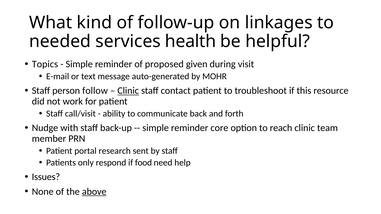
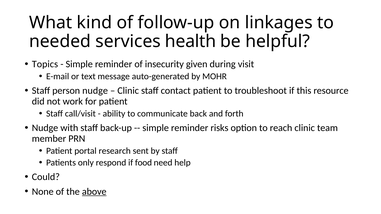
proposed: proposed -> insecurity
person follow: follow -> nudge
Clinic at (128, 91) underline: present -> none
core: core -> risks
Issues: Issues -> Could
